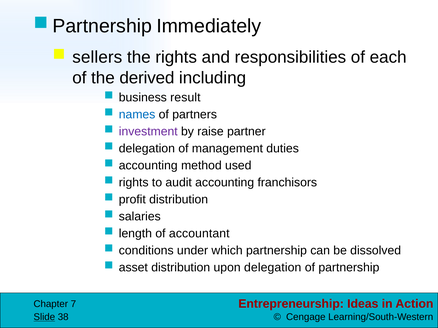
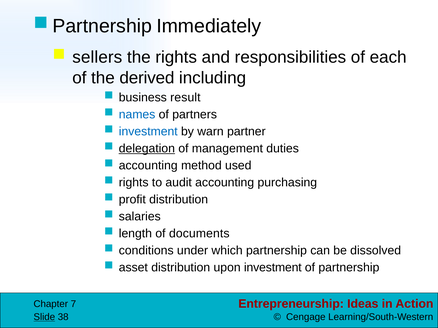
investment at (148, 132) colour: purple -> blue
raise: raise -> warn
delegation at (147, 149) underline: none -> present
franchisors: franchisors -> purchasing
accountant: accountant -> documents
upon delegation: delegation -> investment
